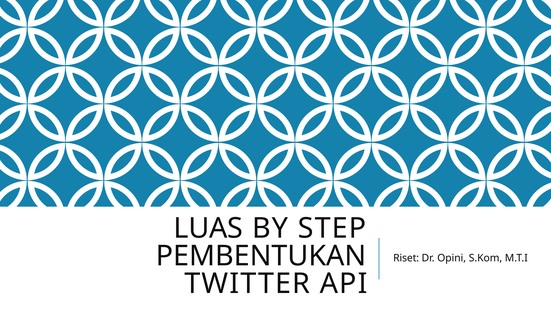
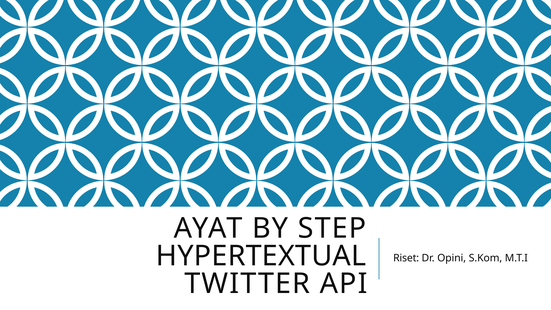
LUAS: LUAS -> AYAT
PEMBENTUKAN: PEMBENTUKAN -> HYPERTEXTUAL
